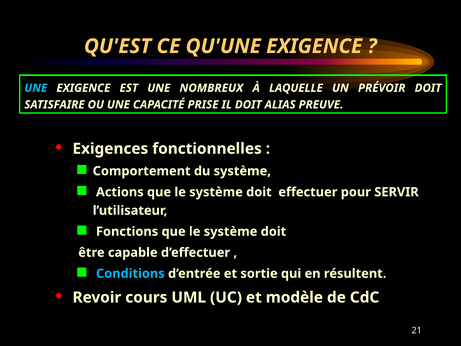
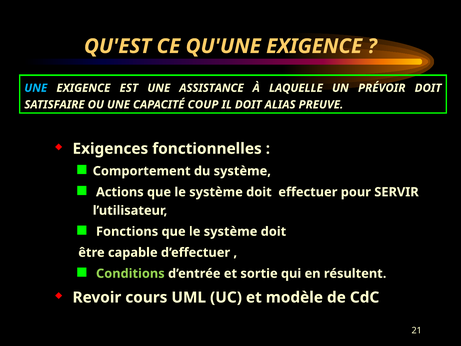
NOMBREUX: NOMBREUX -> ASSISTANCE
PRISE: PRISE -> COUP
Conditions colour: light blue -> light green
